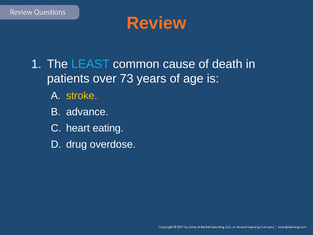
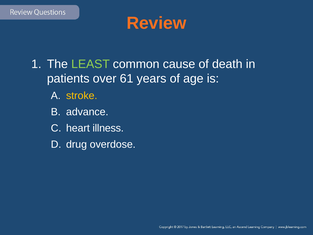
LEAST colour: light blue -> light green
73: 73 -> 61
eating: eating -> illness
